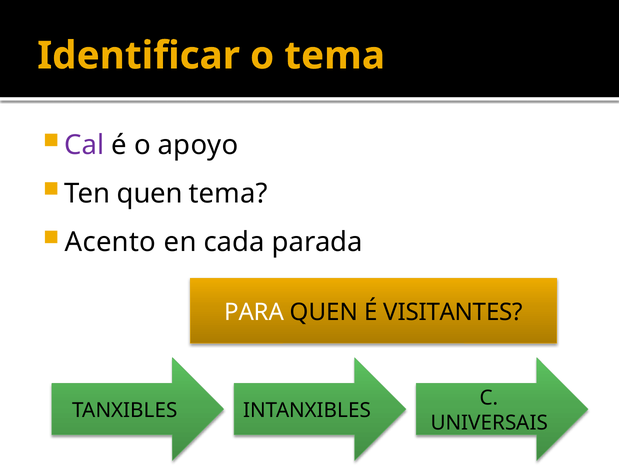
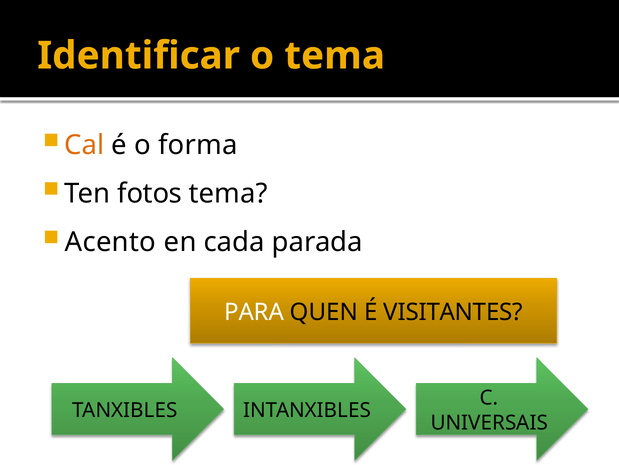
Cal colour: purple -> orange
apoyo: apoyo -> forma
Ten quen: quen -> fotos
